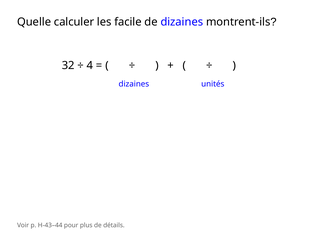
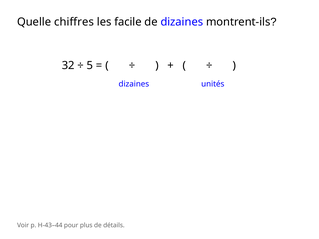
calculer: calculer -> chiffres
4: 4 -> 5
